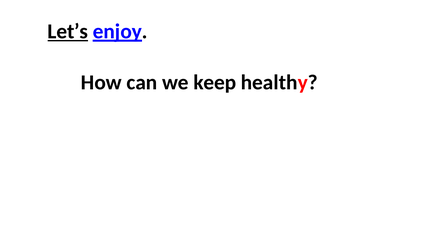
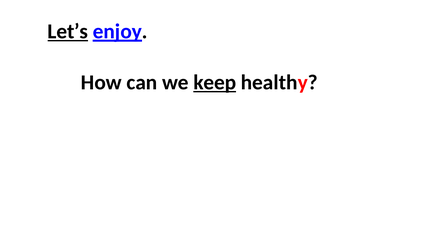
keep underline: none -> present
